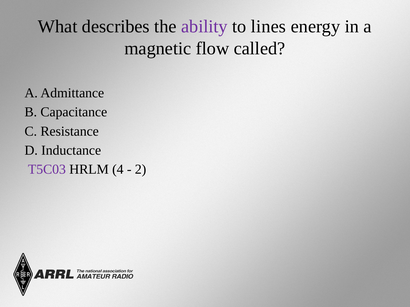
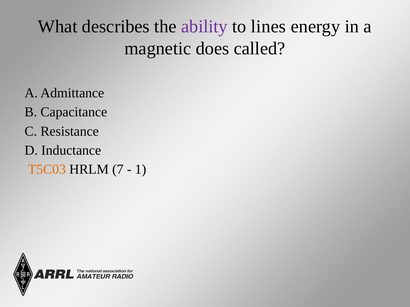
flow: flow -> does
T5C03 colour: purple -> orange
4: 4 -> 7
2: 2 -> 1
